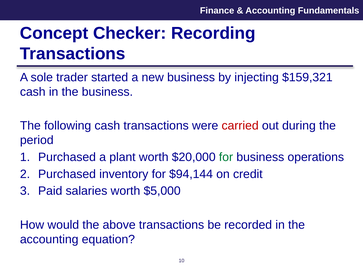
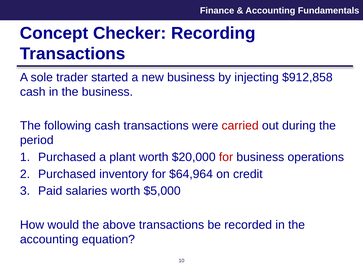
$159,321: $159,321 -> $912,858
for at (226, 157) colour: green -> red
$94,144: $94,144 -> $64,964
